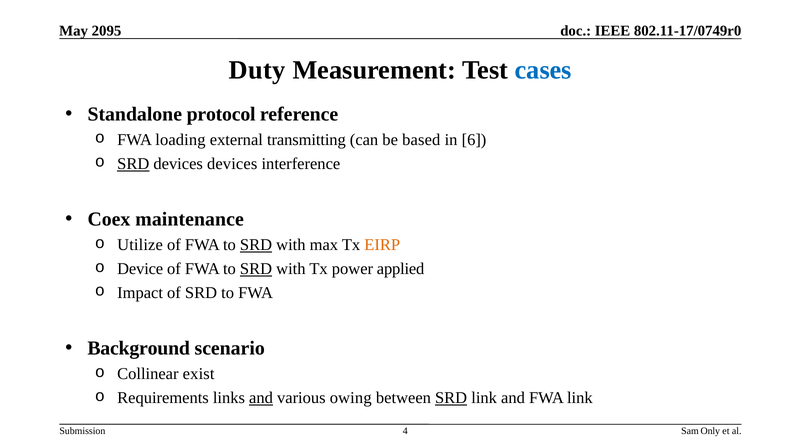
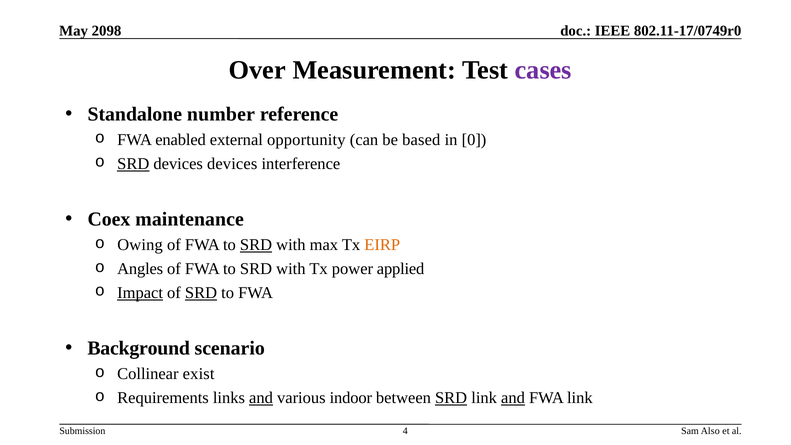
2095: 2095 -> 2098
Duty: Duty -> Over
cases colour: blue -> purple
protocol: protocol -> number
loading: loading -> enabled
transmitting: transmitting -> opportunity
6: 6 -> 0
Utilize: Utilize -> Owing
Device: Device -> Angles
SRD at (256, 269) underline: present -> none
Impact underline: none -> present
SRD at (201, 293) underline: none -> present
owing: owing -> indoor
and at (513, 398) underline: none -> present
Only: Only -> Also
